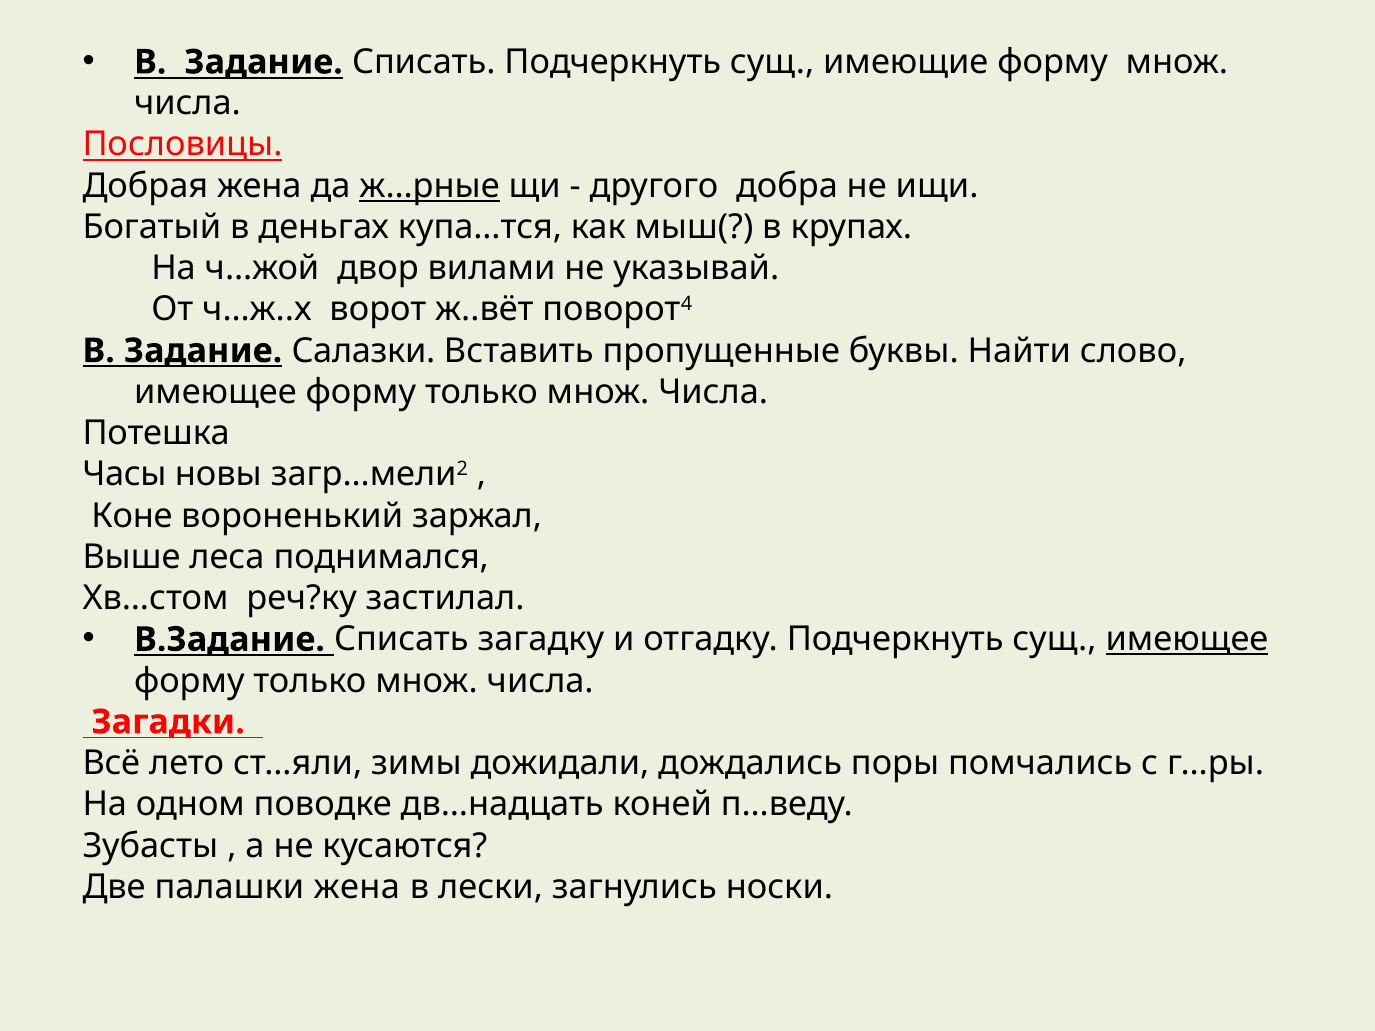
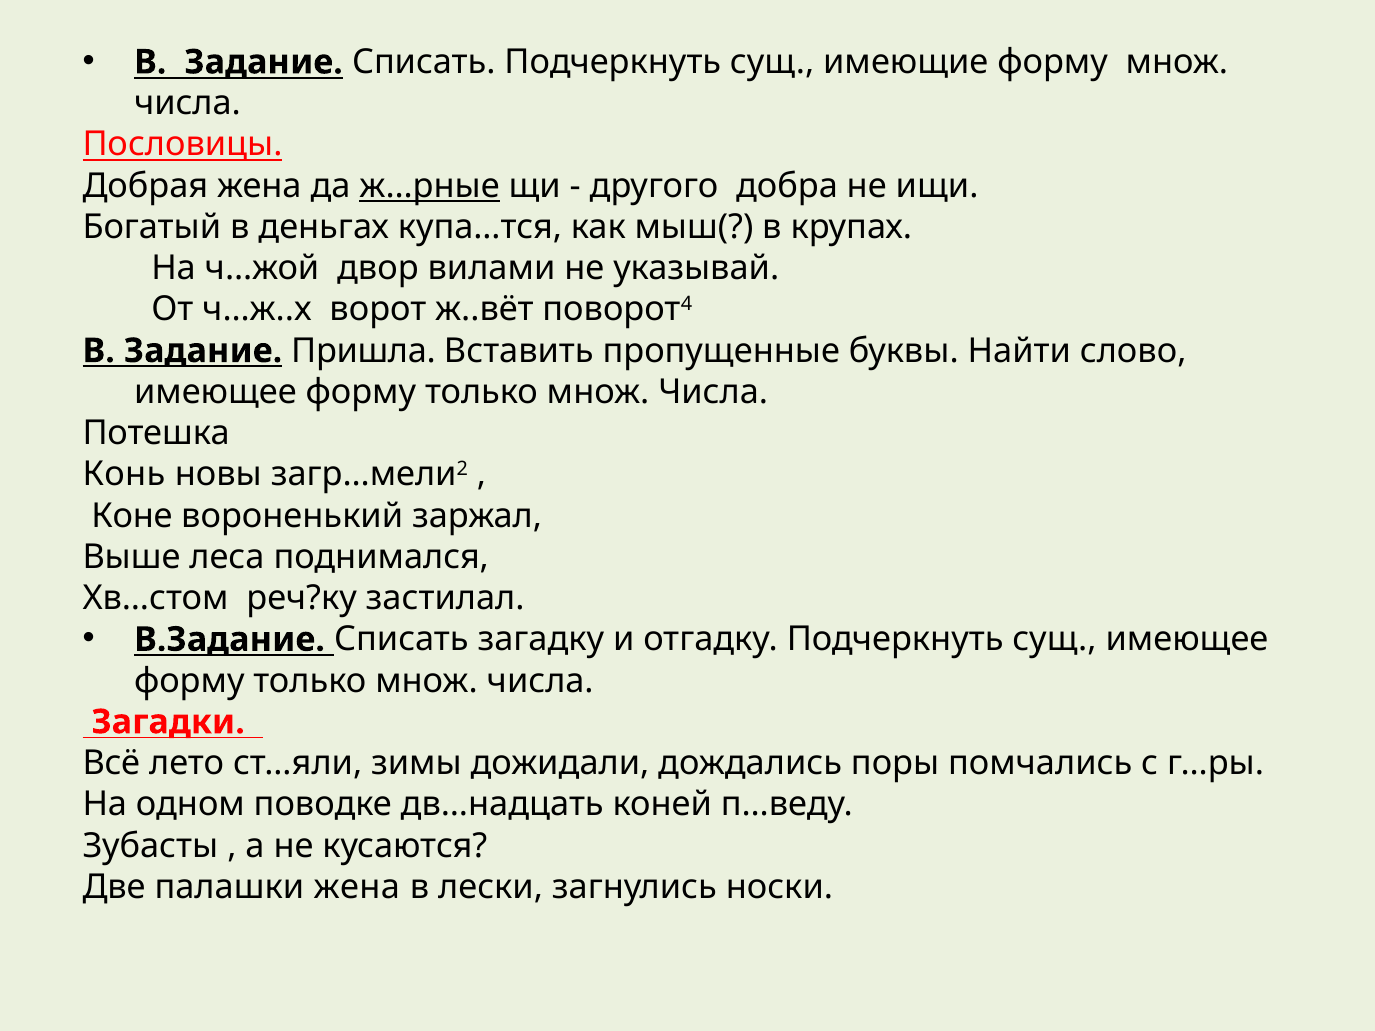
Салазки: Салазки -> Пришла
Часы: Часы -> Конь
имеющее at (1187, 640) underline: present -> none
